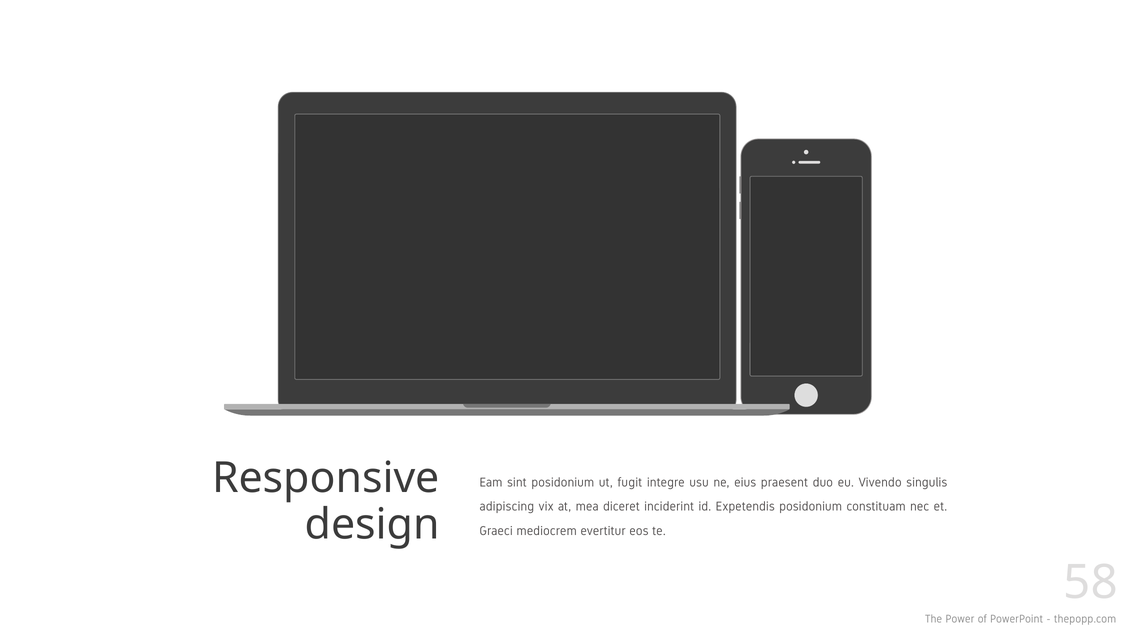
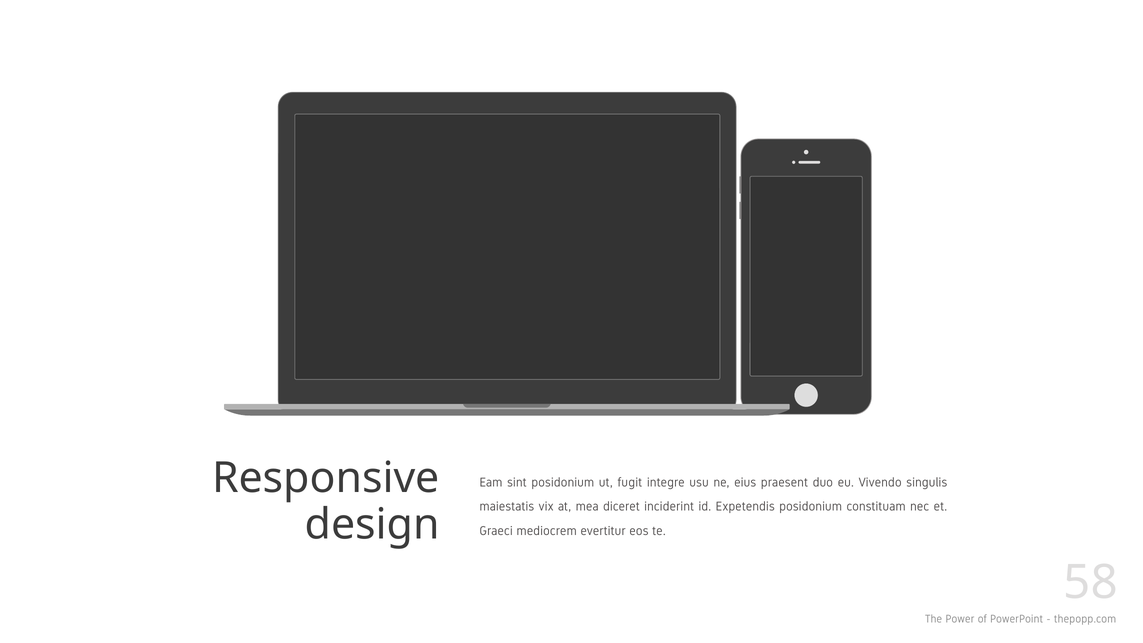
adipiscing: adipiscing -> maiestatis
